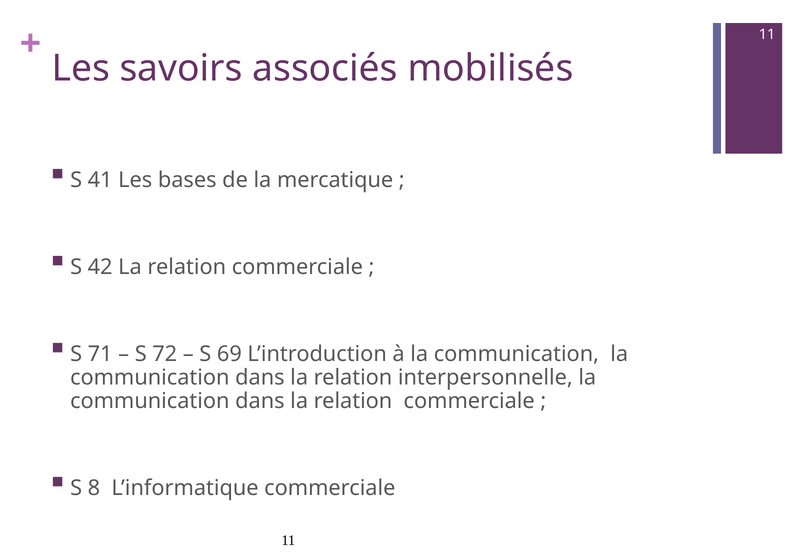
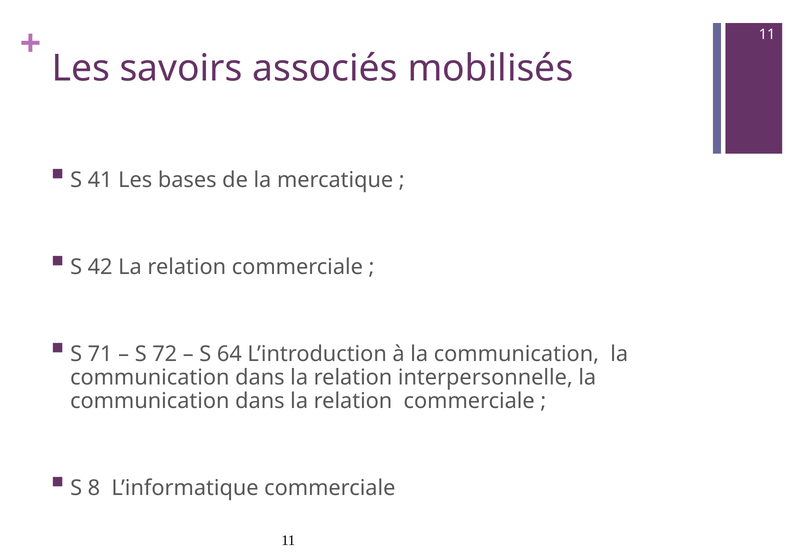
69: 69 -> 64
